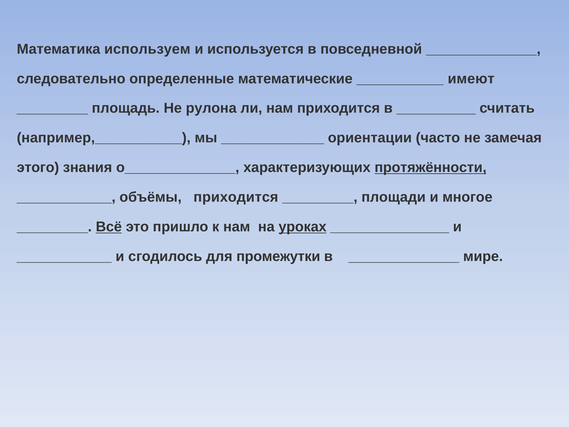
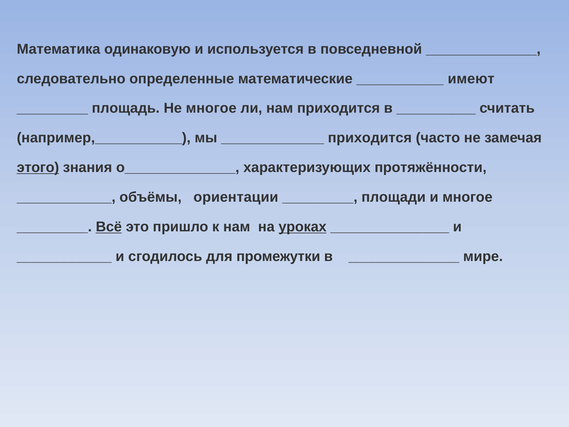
используем: используем -> одинаковую
Не рулона: рулона -> многое
ориентации at (370, 138): ориентации -> приходится
этого underline: none -> present
протяжённости underline: present -> none
объёмы приходится: приходится -> ориентации
